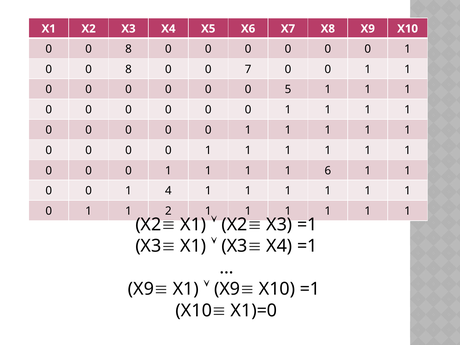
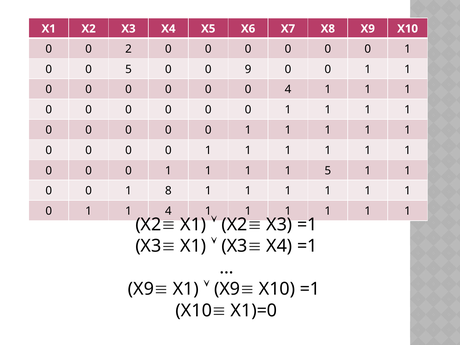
8 at (128, 49): 8 -> 2
8 at (128, 69): 8 -> 5
7: 7 -> 9
0 5: 5 -> 4
1 6: 6 -> 5
4: 4 -> 8
1 2: 2 -> 4
